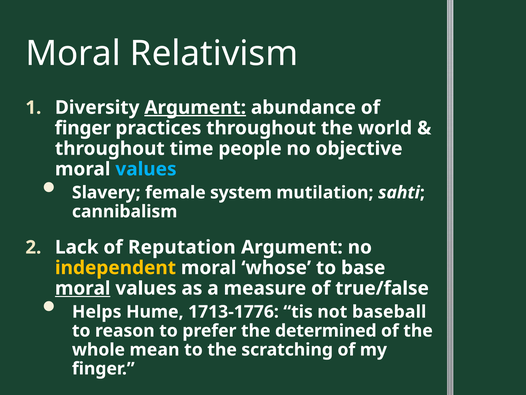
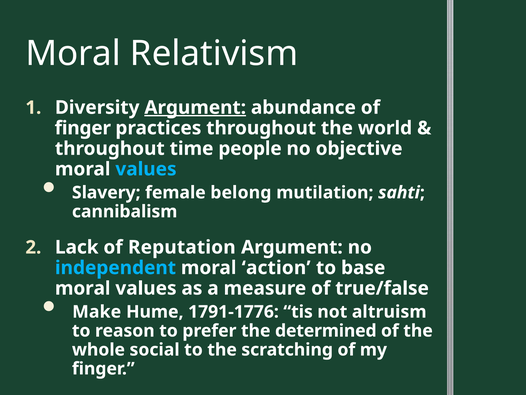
system: system -> belong
independent colour: yellow -> light blue
whose: whose -> action
moral at (83, 288) underline: present -> none
Helps: Helps -> Make
1713-1776: 1713-1776 -> 1791-1776
baseball: baseball -> altruism
mean: mean -> social
